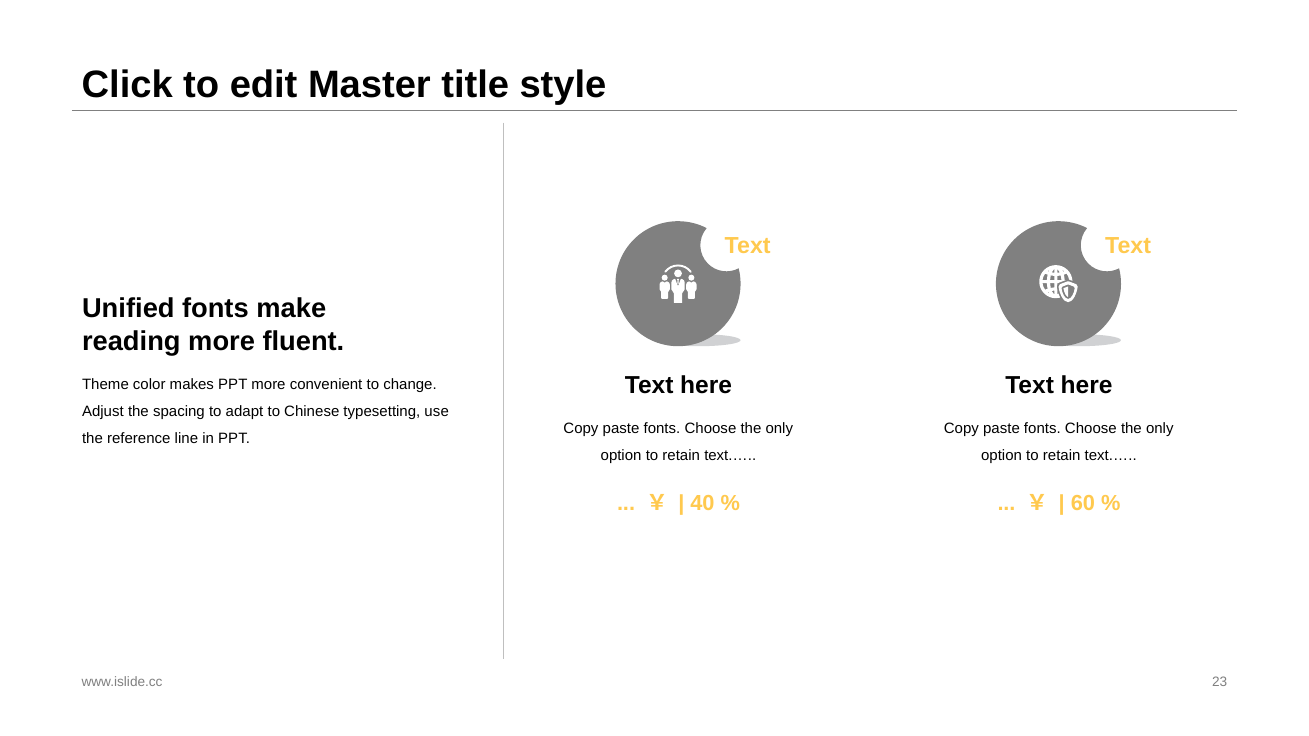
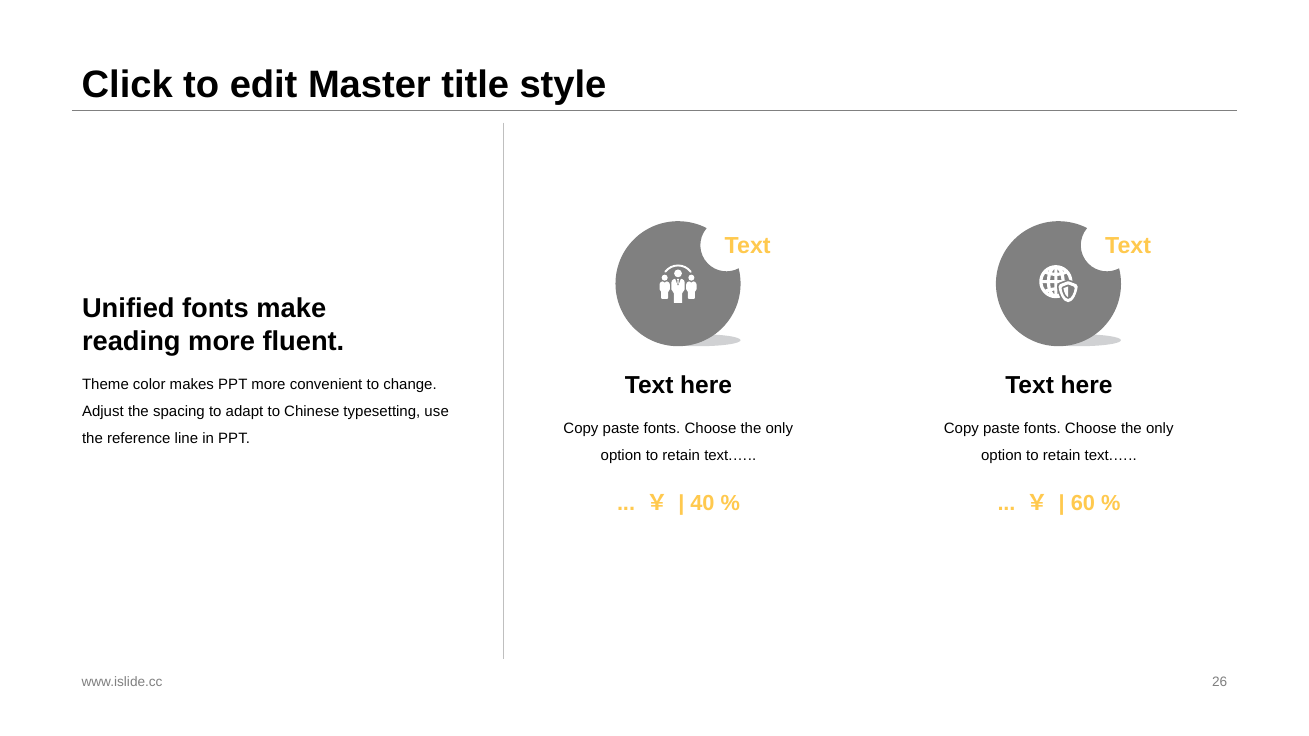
23: 23 -> 26
